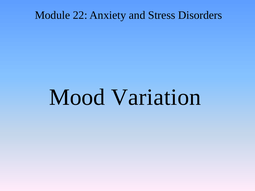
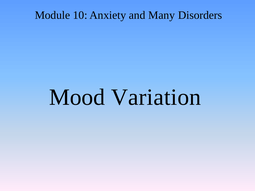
22: 22 -> 10
Stress: Stress -> Many
